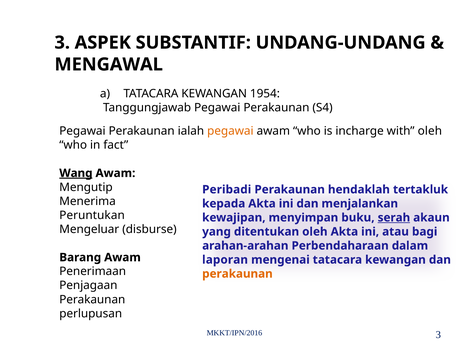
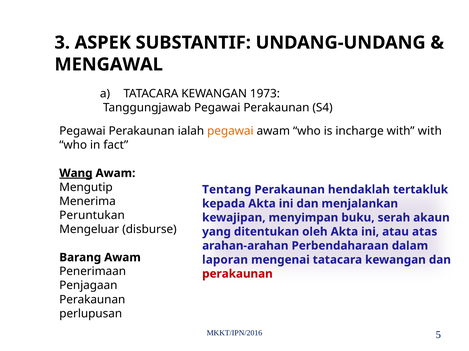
1954: 1954 -> 1973
with oleh: oleh -> with
Peribadi: Peribadi -> Tentang
serah underline: present -> none
bagi: bagi -> atas
perakaunan at (237, 274) colour: orange -> red
MKKT/IPN/2016 3: 3 -> 5
